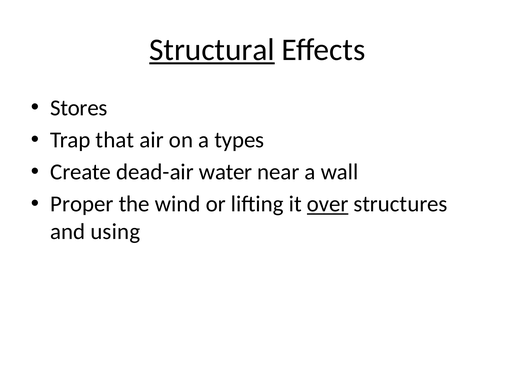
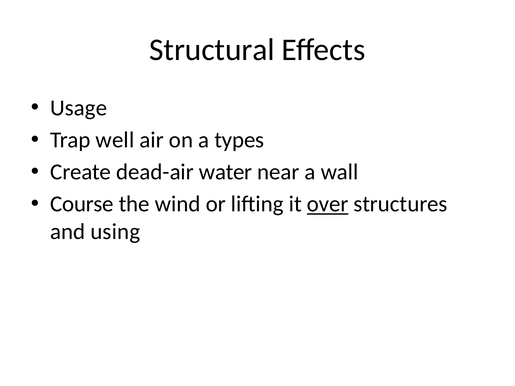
Structural underline: present -> none
Stores: Stores -> Usage
that: that -> well
Proper: Proper -> Course
